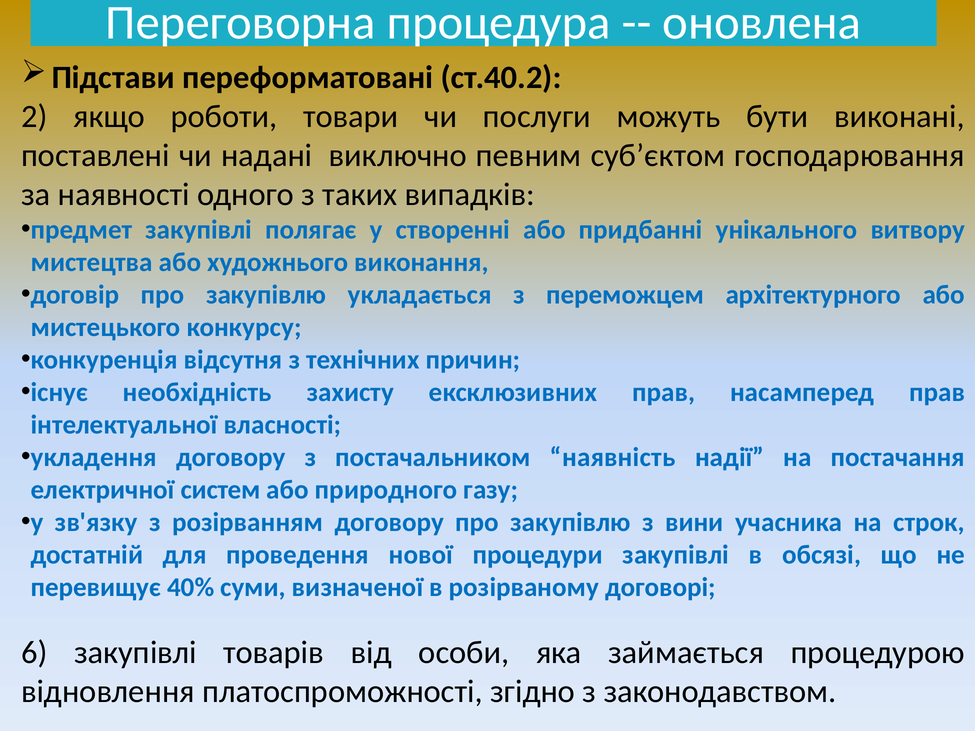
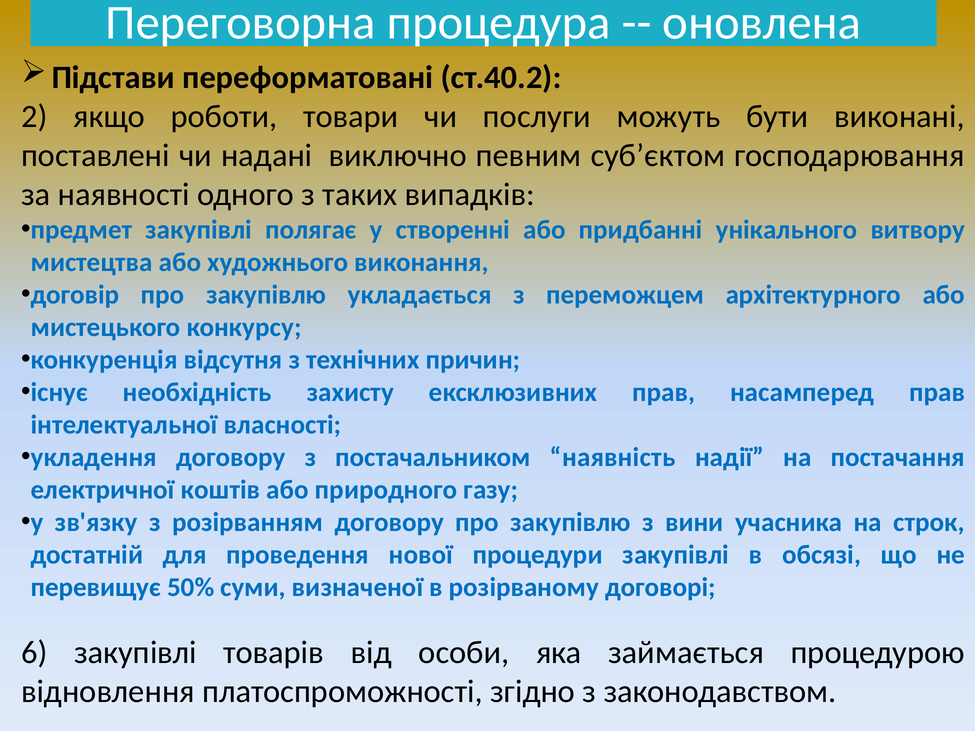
систем: систем -> коштів
40%: 40% -> 50%
